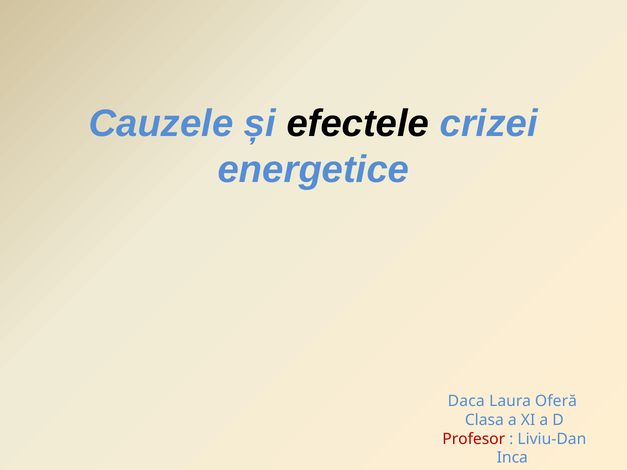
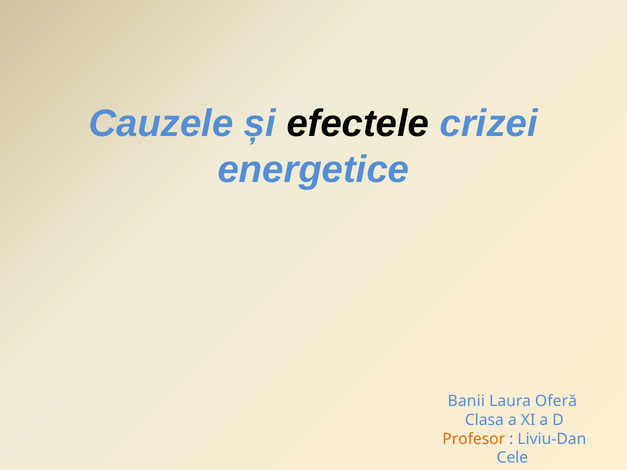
Daca: Daca -> Banii
Profesor colour: red -> orange
Inca: Inca -> Cele
